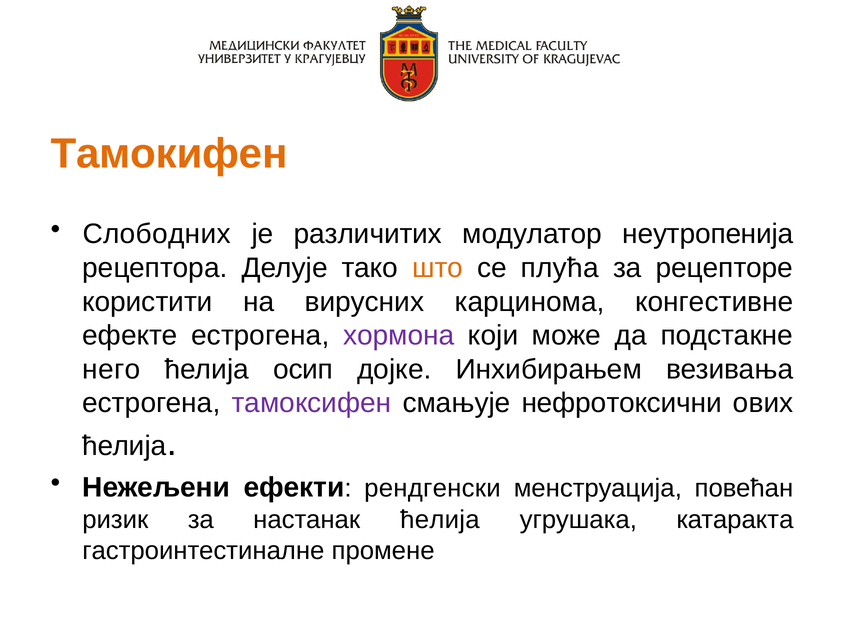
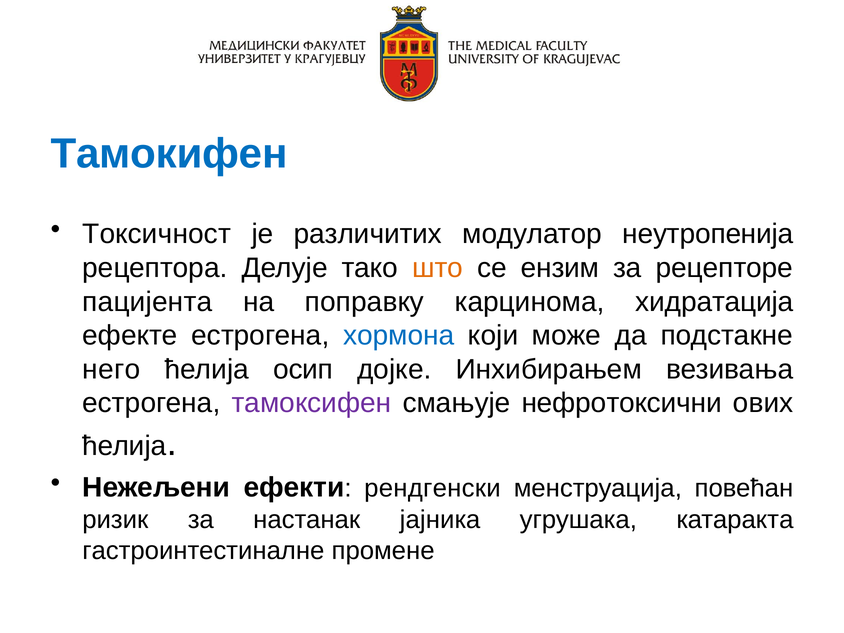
Тамокифен colour: orange -> blue
Слободних: Слободних -> Токсичност
плућа: плућа -> ензим
користити: користити -> пацијента
вирусних: вирусних -> поправку
конгестивне: конгестивне -> хидратација
хормона colour: purple -> blue
настанак ћелија: ћелија -> јајника
